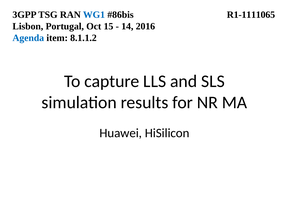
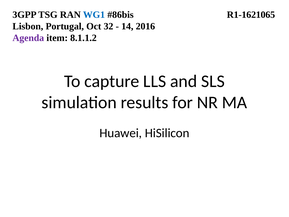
R1-1111065: R1-1111065 -> R1-1621065
15: 15 -> 32
Agenda colour: blue -> purple
